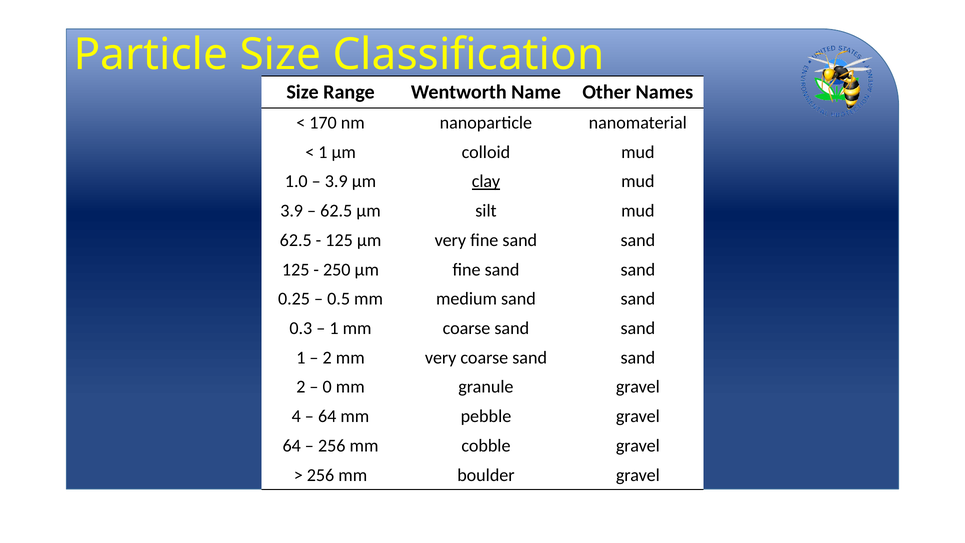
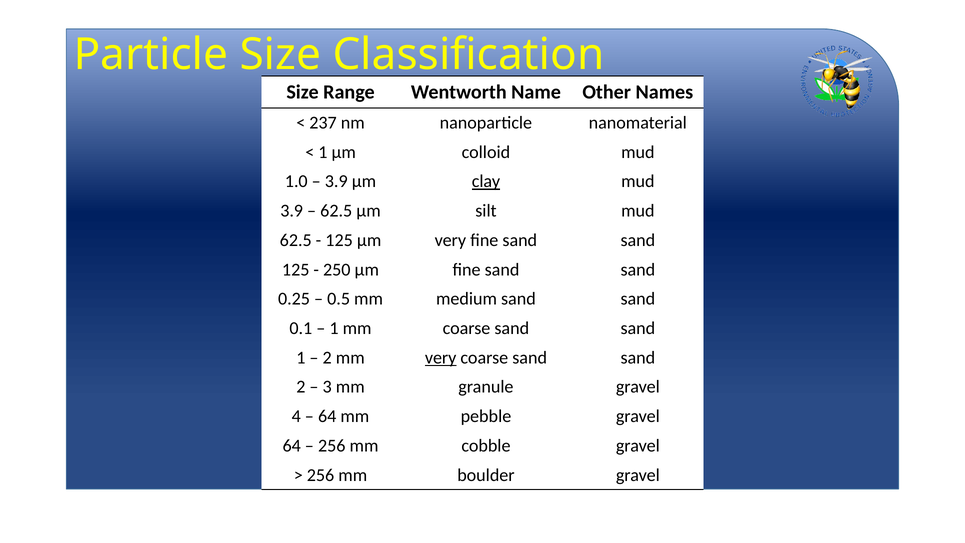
170: 170 -> 237
0.3: 0.3 -> 0.1
very at (441, 358) underline: none -> present
0: 0 -> 3
